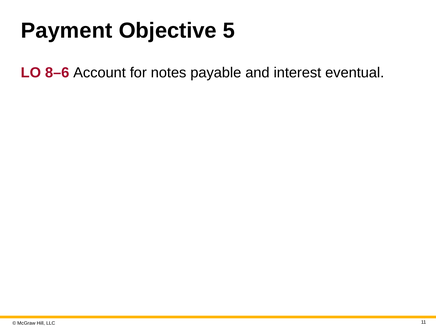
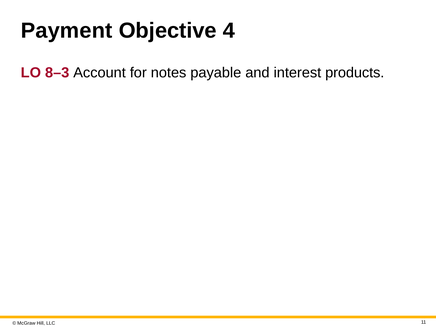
5: 5 -> 4
8–6: 8–6 -> 8–3
eventual: eventual -> products
